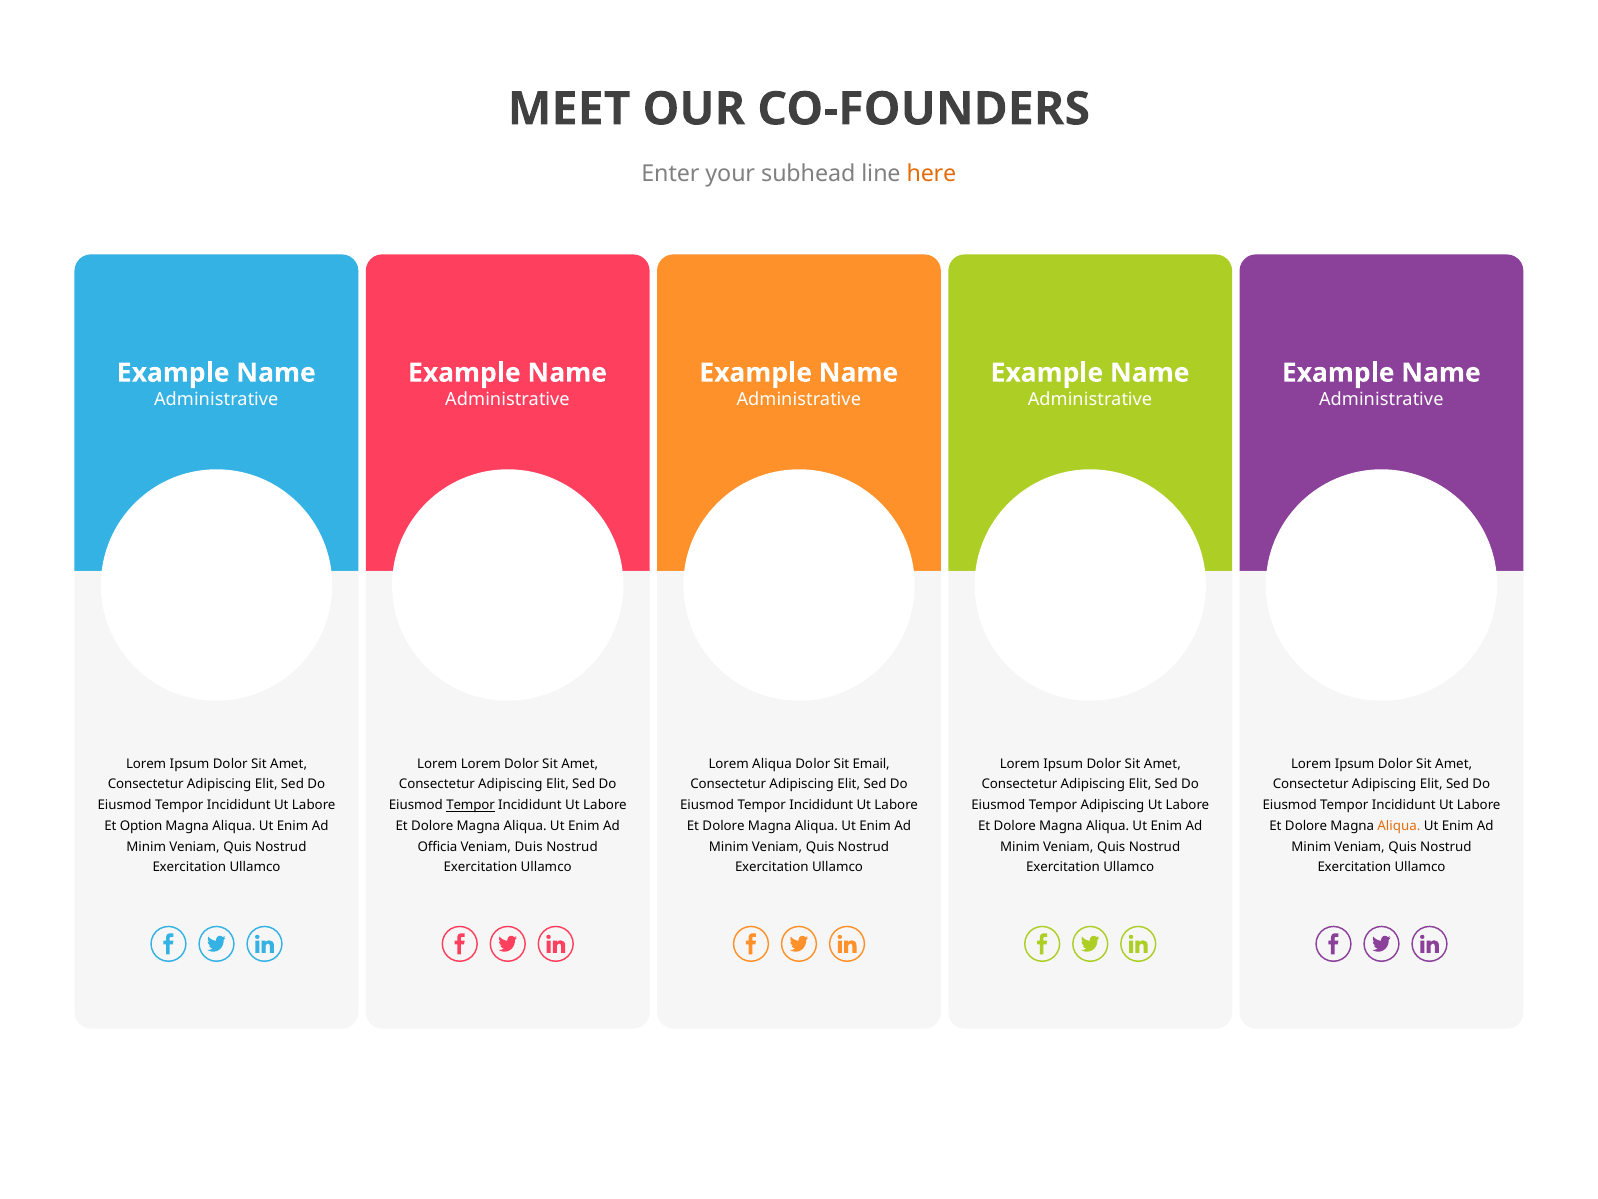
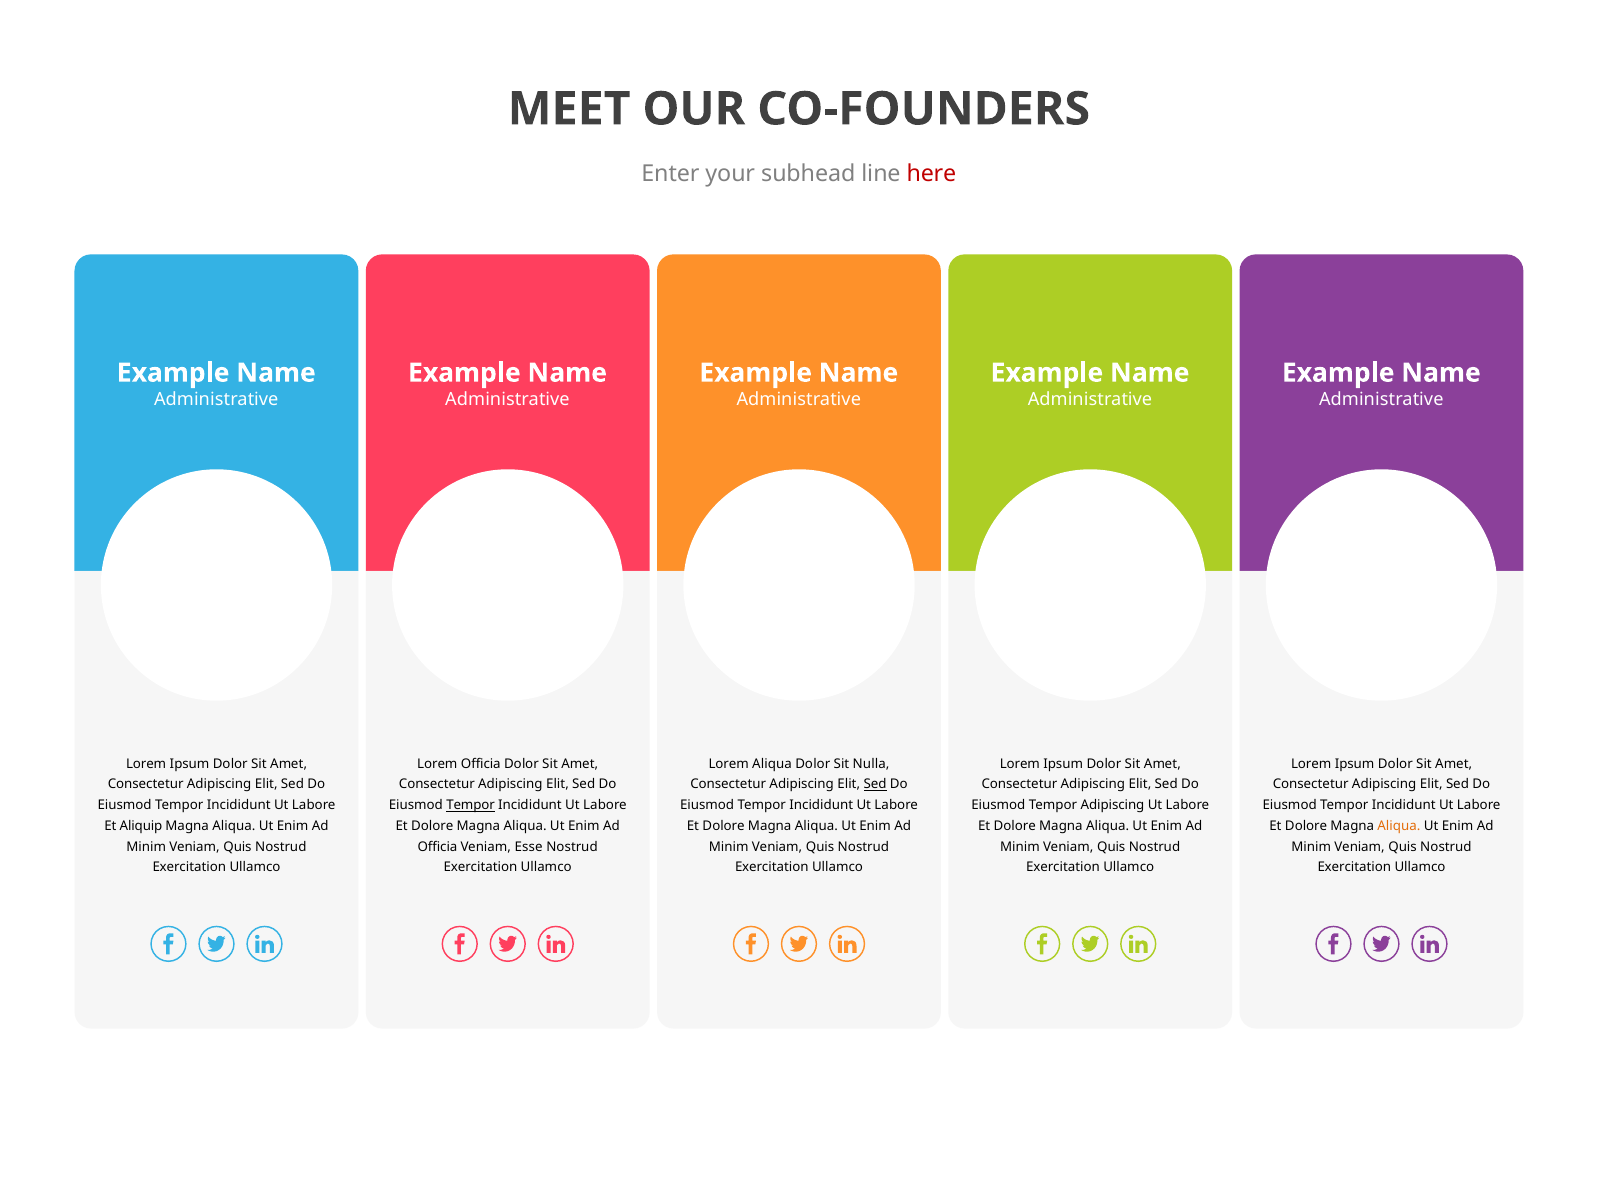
here colour: orange -> red
Lorem Lorem: Lorem -> Officia
Email: Email -> Nulla
Sed at (875, 784) underline: none -> present
Option: Option -> Aliquip
Duis: Duis -> Esse
